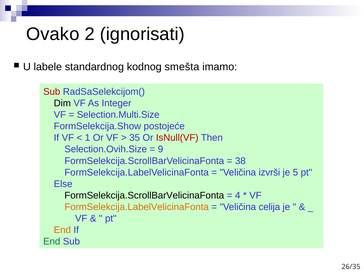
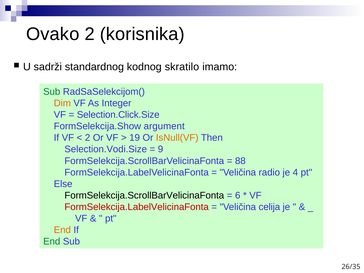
ignorisati: ignorisati -> korisnika
labele: labele -> sadrži
smešta: smešta -> skratilo
Sub at (52, 92) colour: red -> green
Dim colour: black -> orange
Selection.Multi.Size: Selection.Multi.Size -> Selection.Click.Size
postojeće: postojeće -> argument
1 at (88, 138): 1 -> 2
35: 35 -> 19
IsNull(VF colour: red -> orange
Selection.Ovih.Size: Selection.Ovih.Size -> Selection.Vodi.Size
38: 38 -> 88
izvrši: izvrši -> radio
5: 5 -> 4
4: 4 -> 6
FormSelekcija.LabelVelicinaFonta at (137, 207) colour: orange -> red
